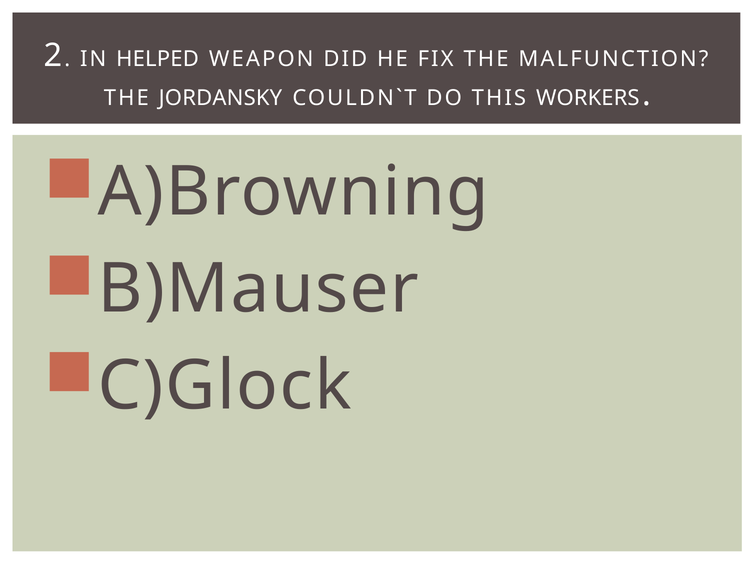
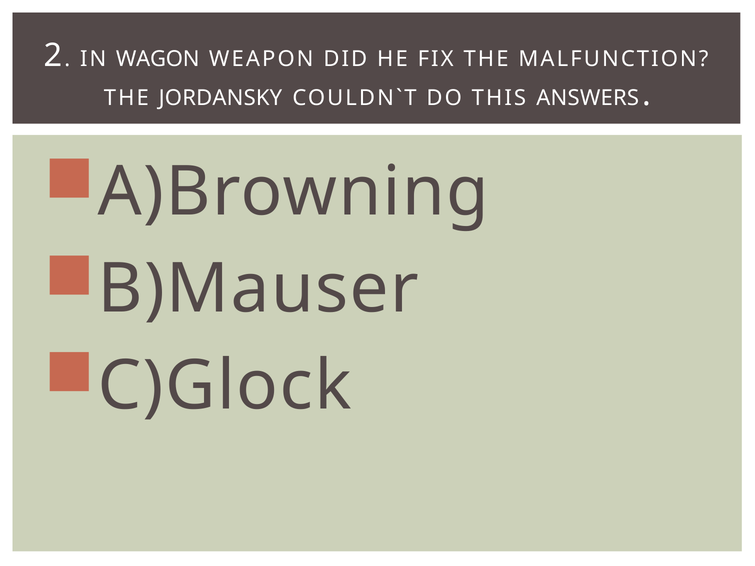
HELPED: HELPED -> WAGON
WORKERS: WORKERS -> ANSWERS
